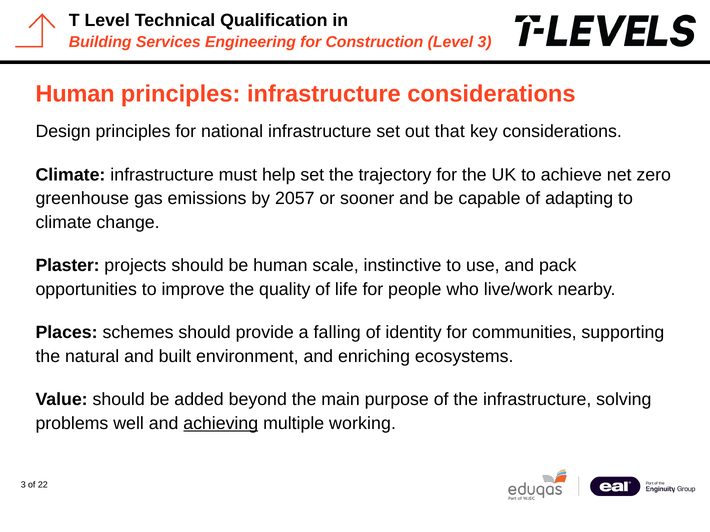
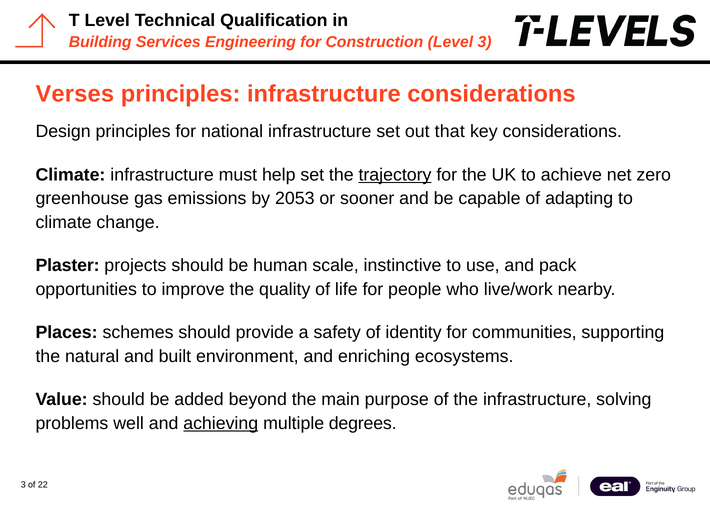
Human at (75, 94): Human -> Verses
trajectory underline: none -> present
2057: 2057 -> 2053
falling: falling -> safety
working: working -> degrees
